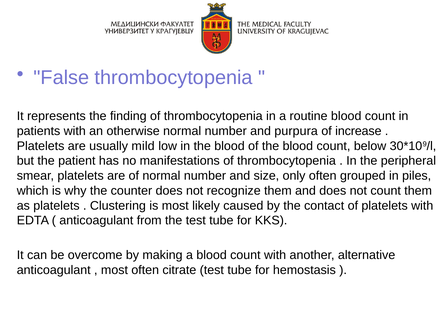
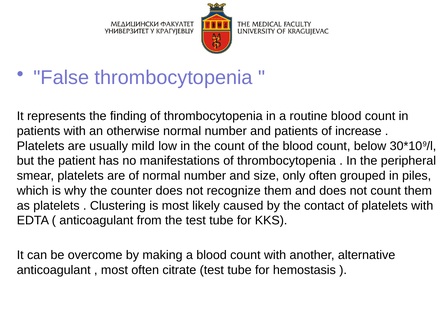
and purpura: purpura -> patients
in the blood: blood -> count
